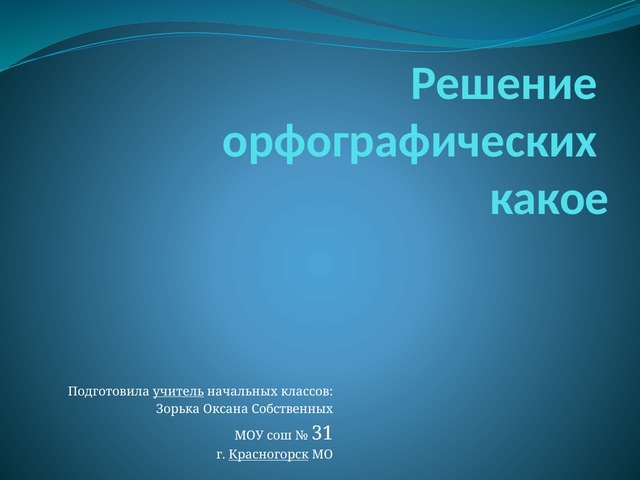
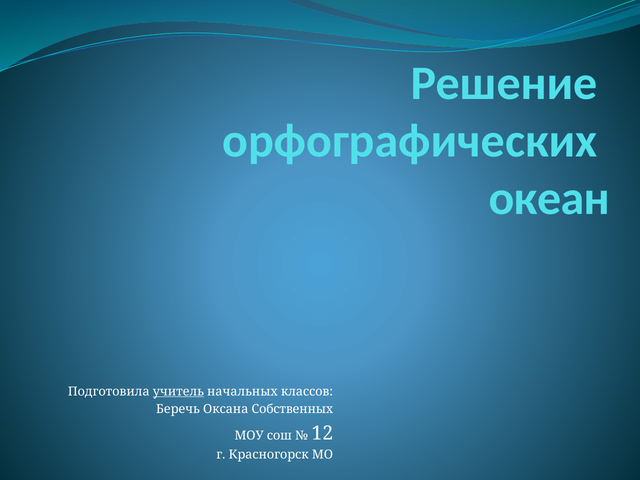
какое: какое -> океан
Зорька: Зорька -> Беречь
31: 31 -> 12
Красногорск underline: present -> none
